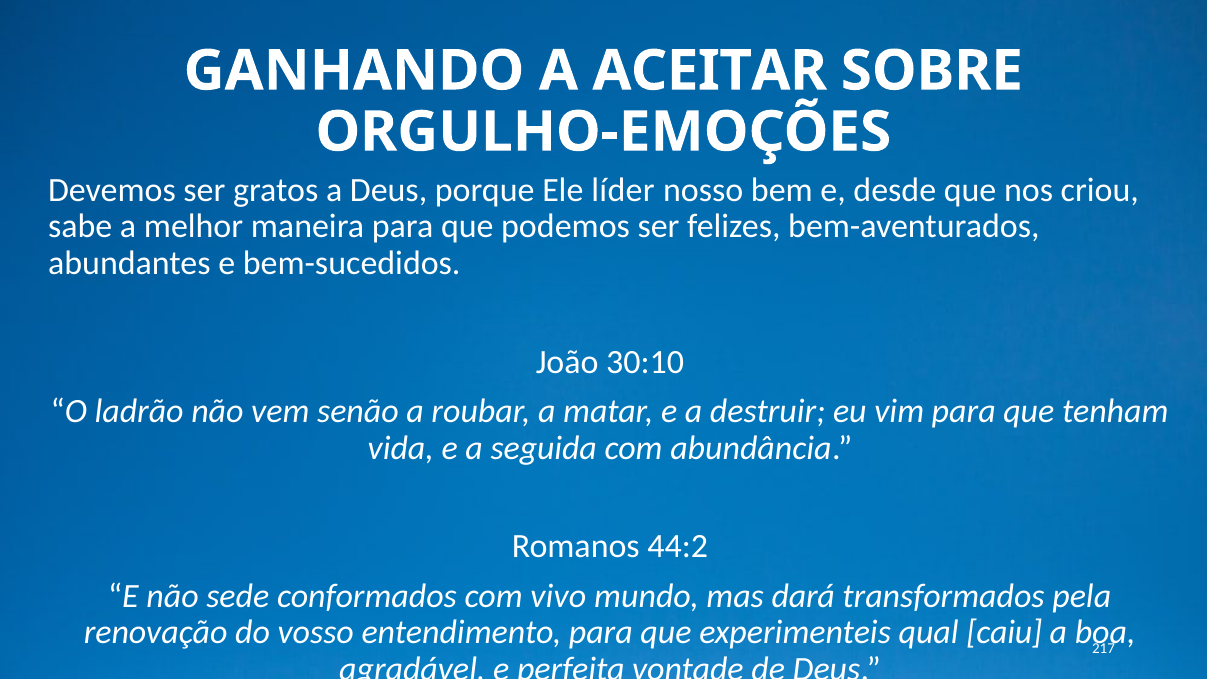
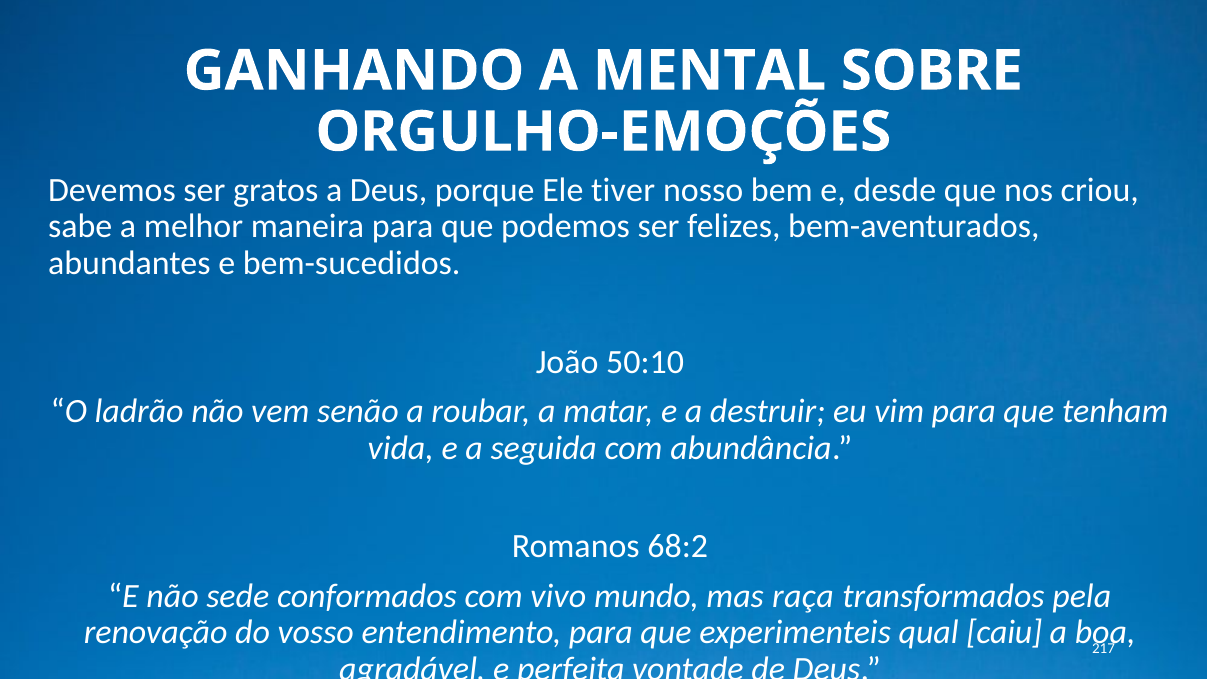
ACEITAR: ACEITAR -> MENTAL
líder: líder -> tiver
30:10: 30:10 -> 50:10
44:2: 44:2 -> 68:2
dará: dará -> raça
